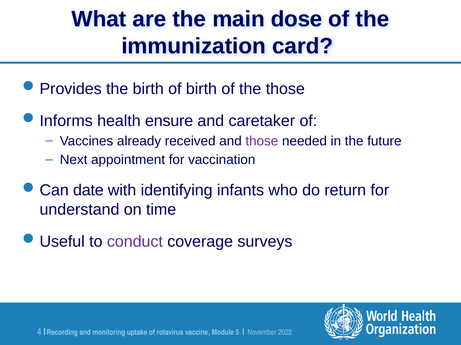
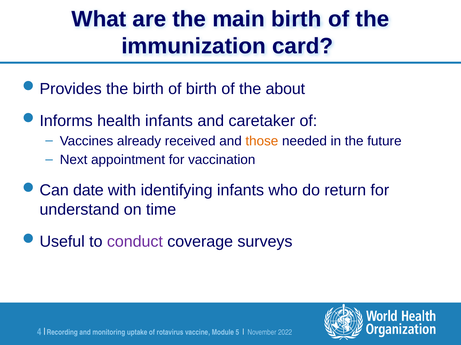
main dose: dose -> birth
the those: those -> about
health ensure: ensure -> infants
those at (262, 141) colour: purple -> orange
